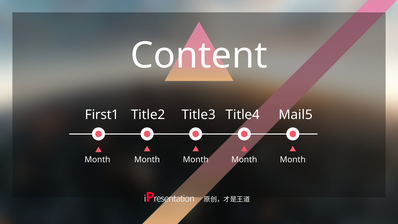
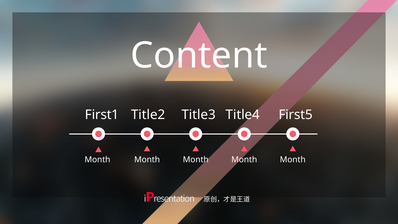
Mail5: Mail5 -> First5
